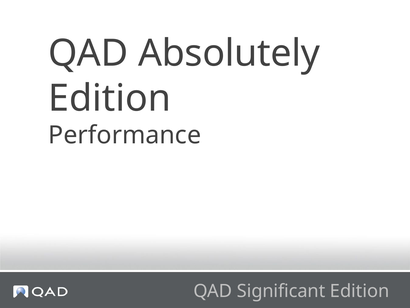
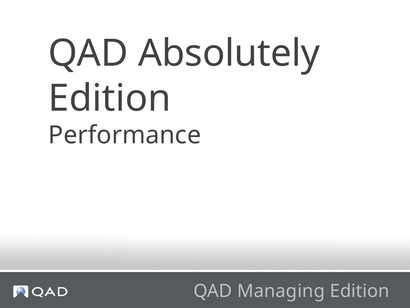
Significant: Significant -> Managing
